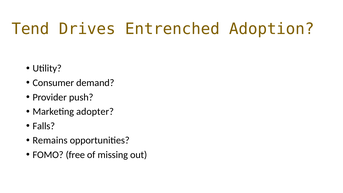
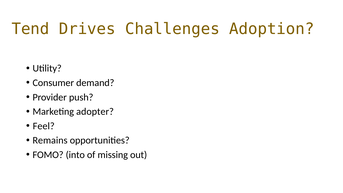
Entrenched: Entrenched -> Challenges
Falls: Falls -> Feel
free: free -> into
